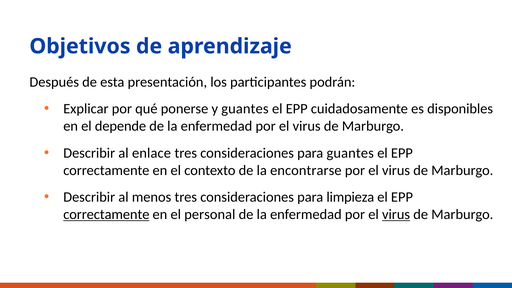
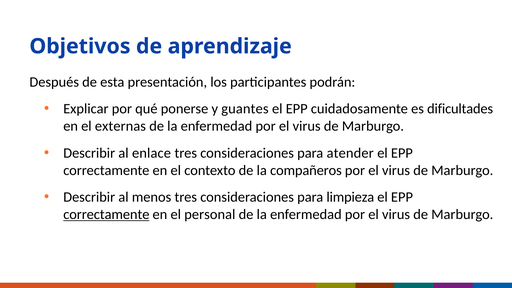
disponibles: disponibles -> dificultades
depende: depende -> externas
para guantes: guantes -> atender
encontrarse: encontrarse -> compañeros
virus at (396, 215) underline: present -> none
